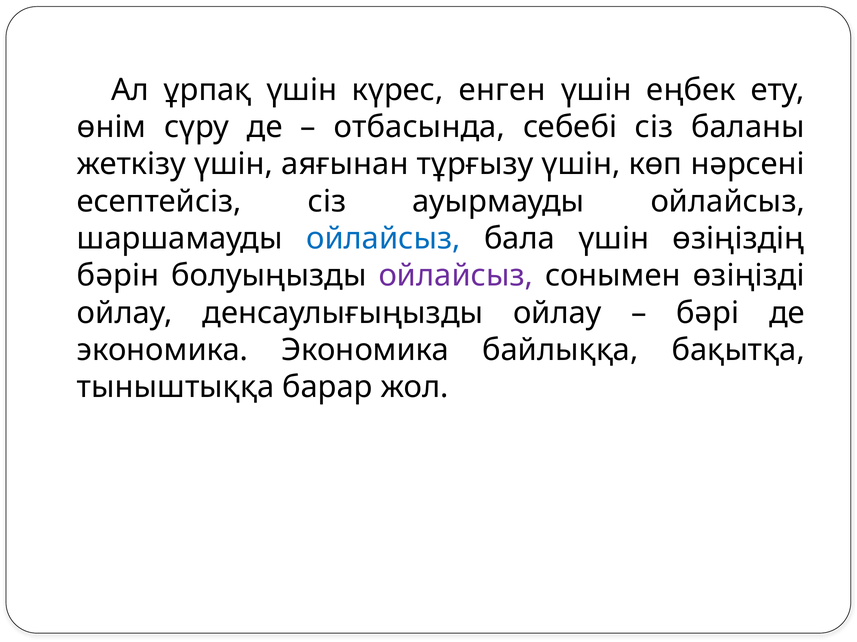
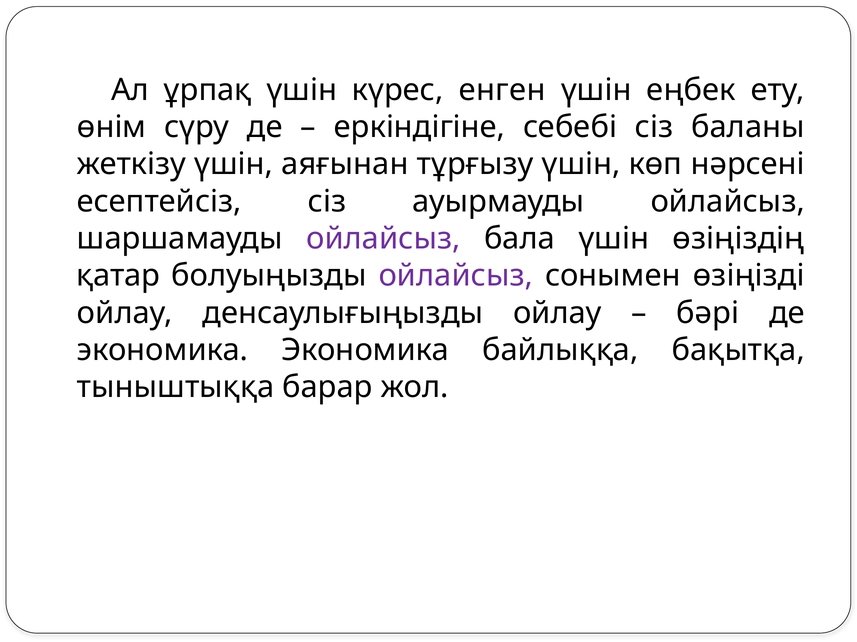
отбасында: отбасында -> еркіндігіне
ойлайсыз at (383, 239) colour: blue -> purple
бәрін: бәрін -> қатар
